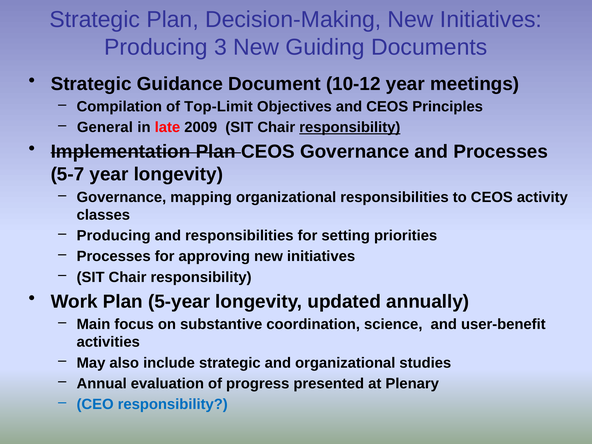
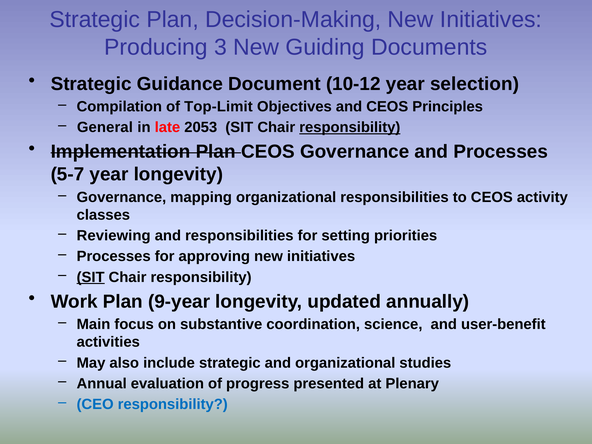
meetings: meetings -> selection
2009: 2009 -> 2053
Producing at (114, 236): Producing -> Reviewing
SIT at (91, 277) underline: none -> present
5-year: 5-year -> 9-year
